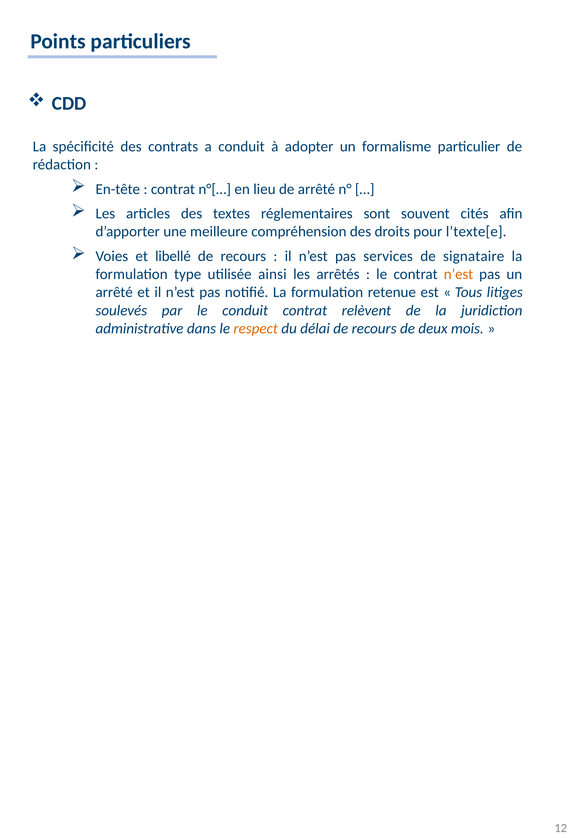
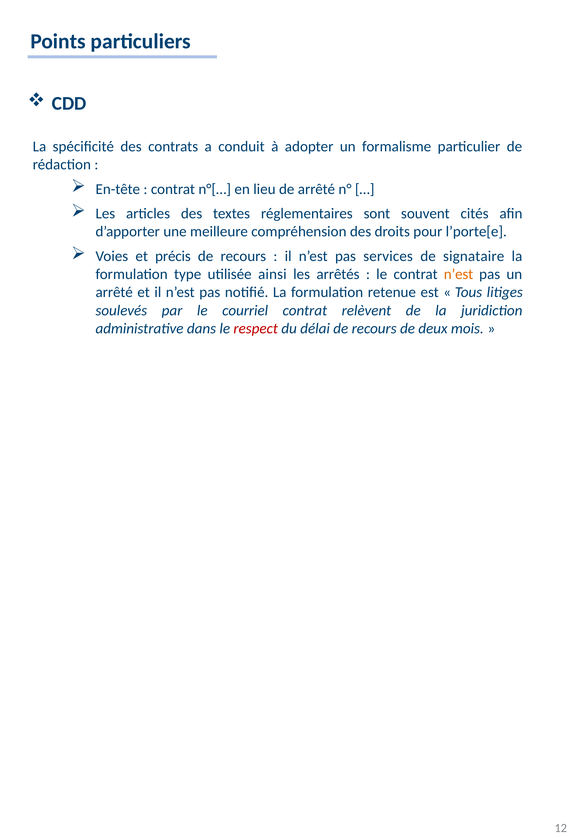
l’texte[e: l’texte[e -> l’porte[e
libellé: libellé -> précis
le conduit: conduit -> courriel
respect colour: orange -> red
